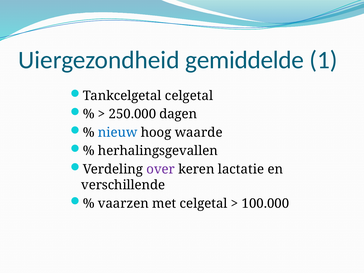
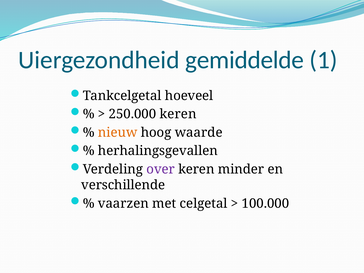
Tankcelgetal celgetal: celgetal -> hoeveel
250.000 dagen: dagen -> keren
nieuw colour: blue -> orange
lactatie: lactatie -> minder
